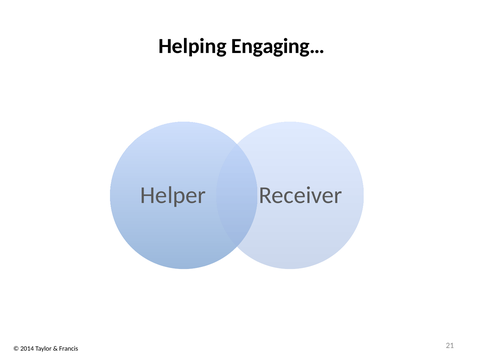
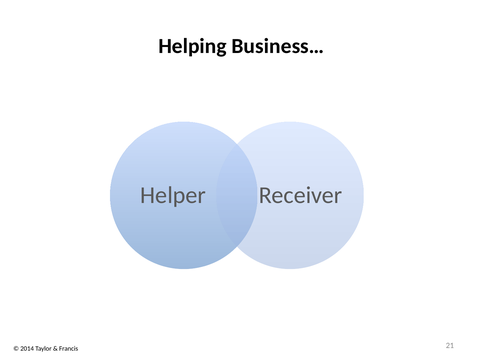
Engaging…: Engaging… -> Business…
